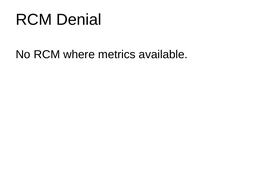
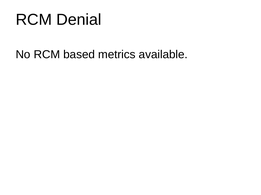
where: where -> based
